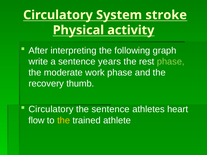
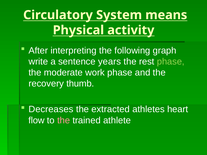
stroke: stroke -> means
Circulatory at (51, 109): Circulatory -> Decreases
the sentence: sentence -> extracted
the at (64, 121) colour: yellow -> pink
